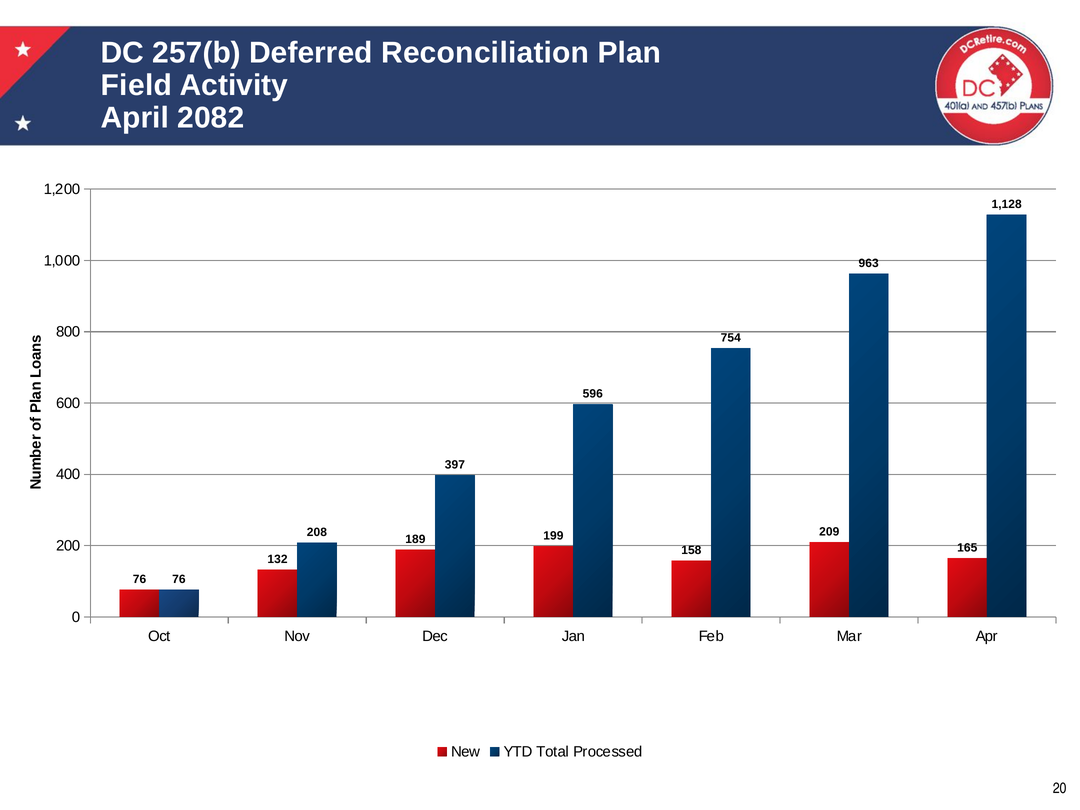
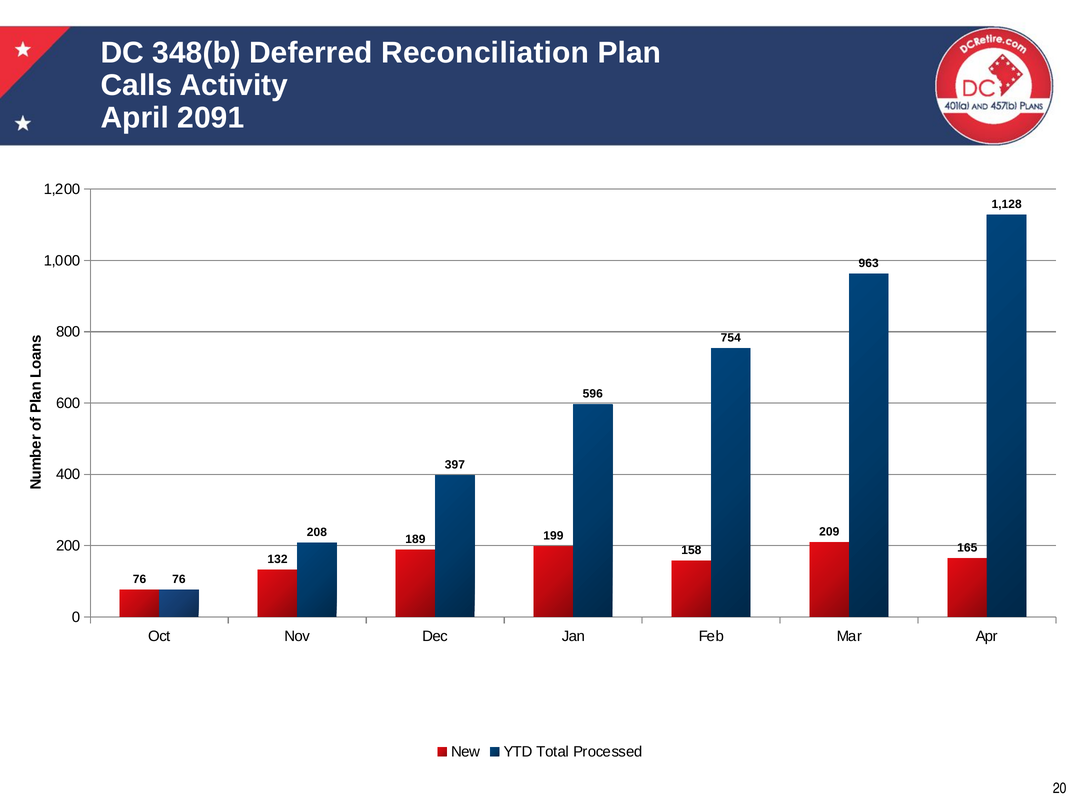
257(b: 257(b -> 348(b
Field: Field -> Calls
2082: 2082 -> 2091
